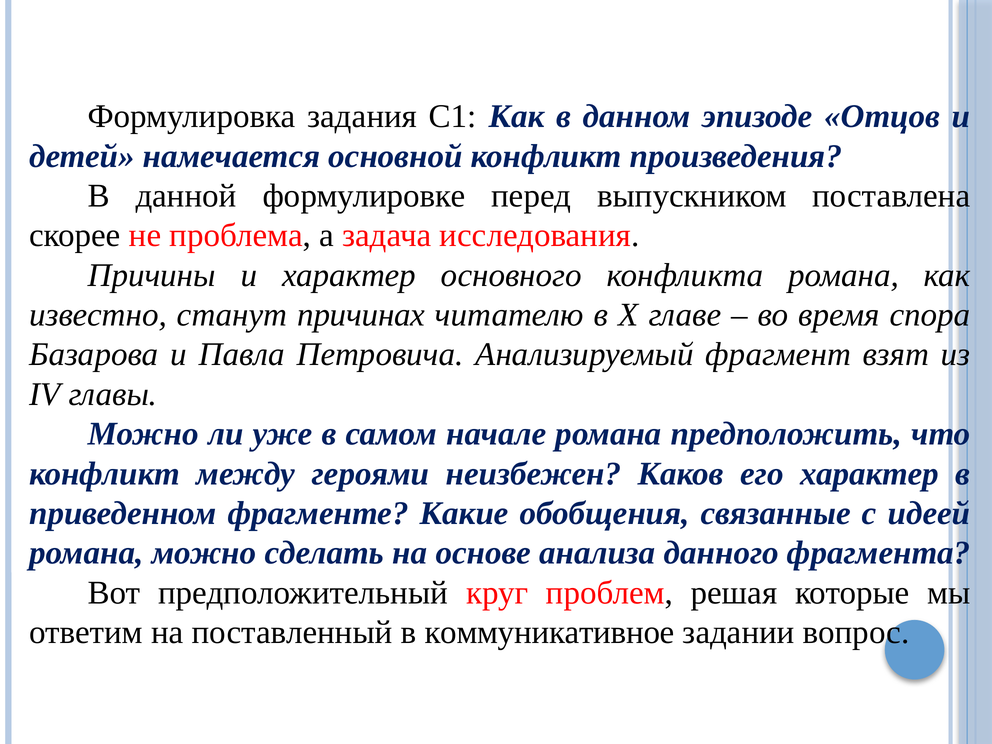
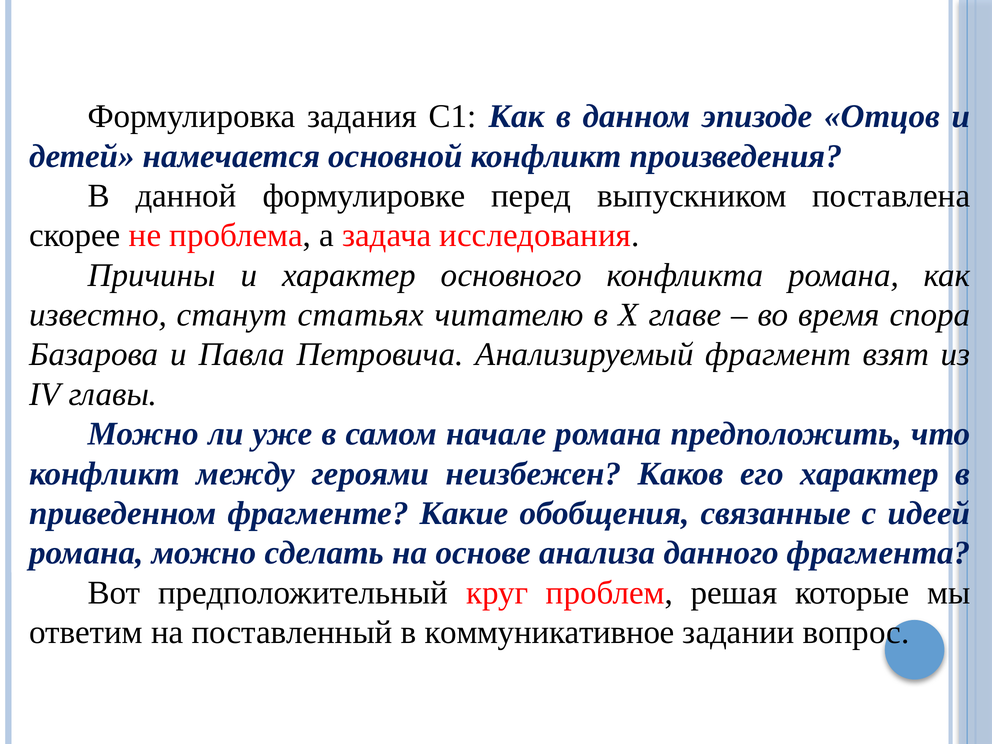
причинах: причинах -> статьях
